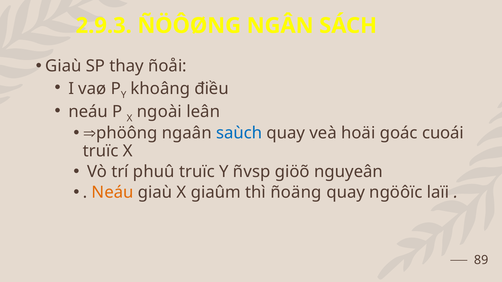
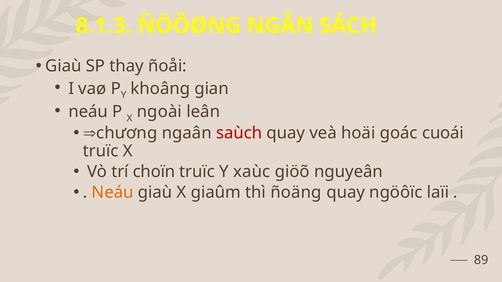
2.9.3: 2.9.3 -> 8.1.3
điều: điều -> gian
phöông: phöông -> chương
saùch colour: blue -> red
phuû: phuû -> choïn
ñvsp: ñvsp -> xaùc
